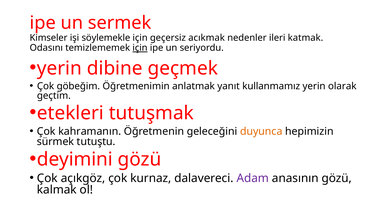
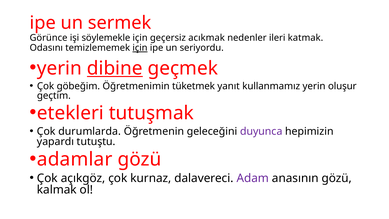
Kimseler: Kimseler -> Görünce
dibine underline: none -> present
anlatmak: anlatmak -> tüketmek
olarak: olarak -> oluşur
kahramanın: kahramanın -> durumlarda
duyunca colour: orange -> purple
sürmek: sürmek -> yapardı
deyimini: deyimini -> adamlar
